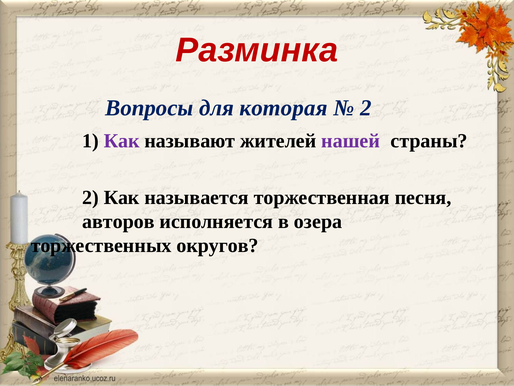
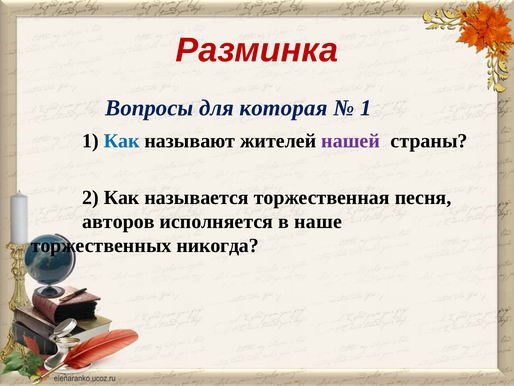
2 at (366, 108): 2 -> 1
Как at (122, 141) colour: purple -> blue
озера: озера -> наше
округов: округов -> никогда
